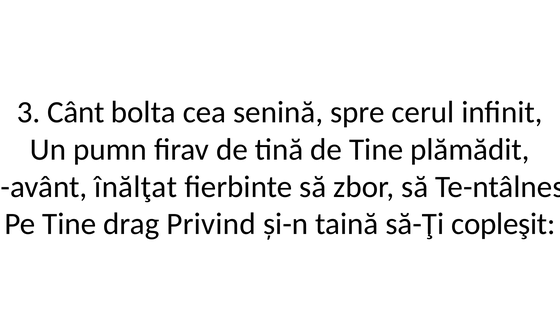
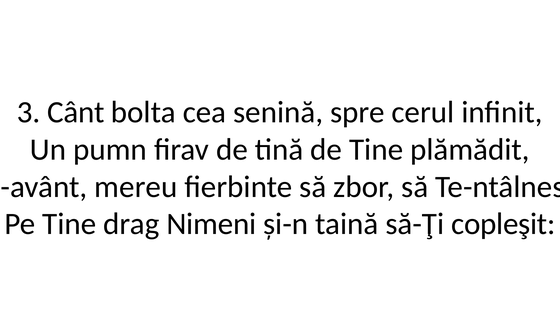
înălţat: înălţat -> mereu
Privind: Privind -> Nimeni
